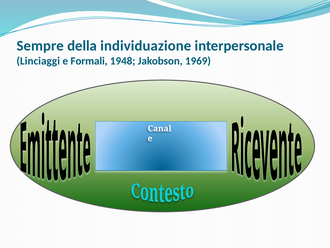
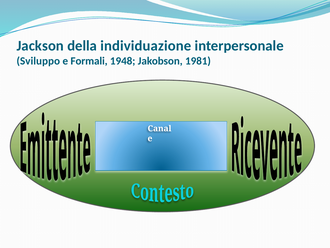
Sempre: Sempre -> Jackson
Linciaggi: Linciaggi -> Sviluppo
1969: 1969 -> 1981
